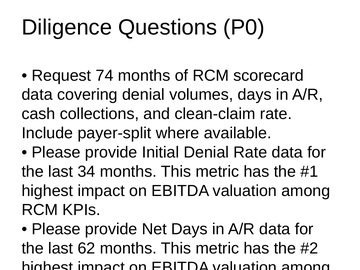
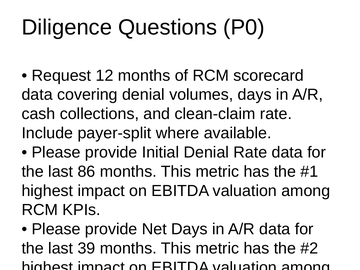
74: 74 -> 12
34: 34 -> 86
62: 62 -> 39
